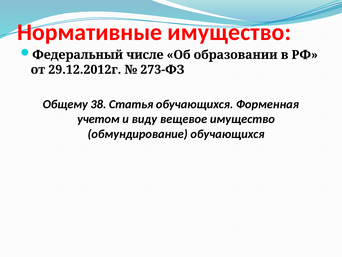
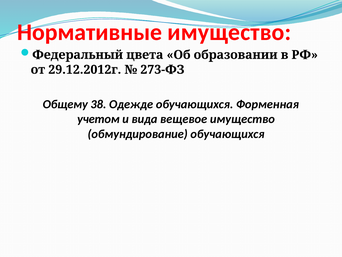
числе: числе -> цвета
Статья: Статья -> Одежде
виду: виду -> вида
